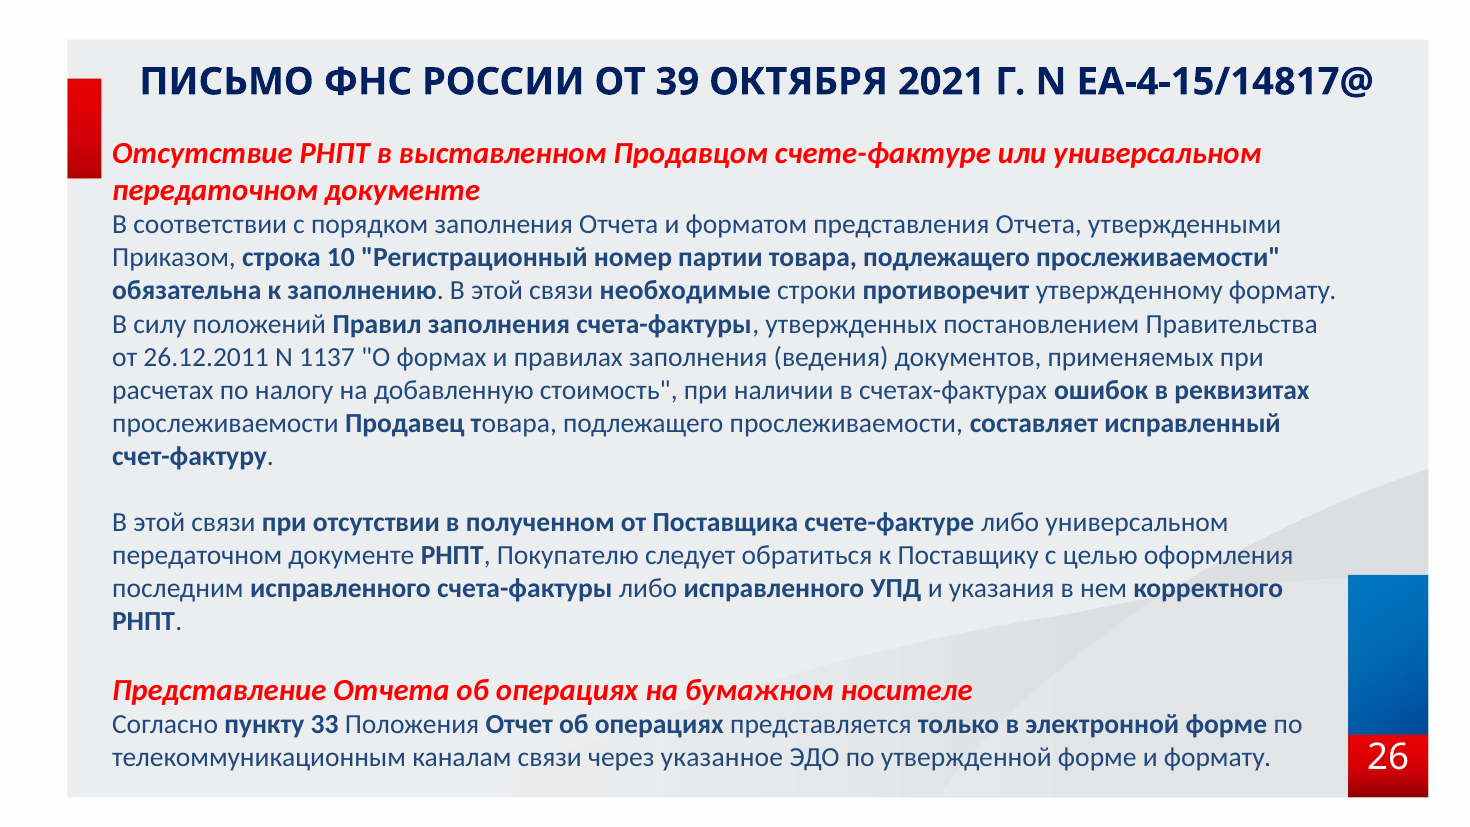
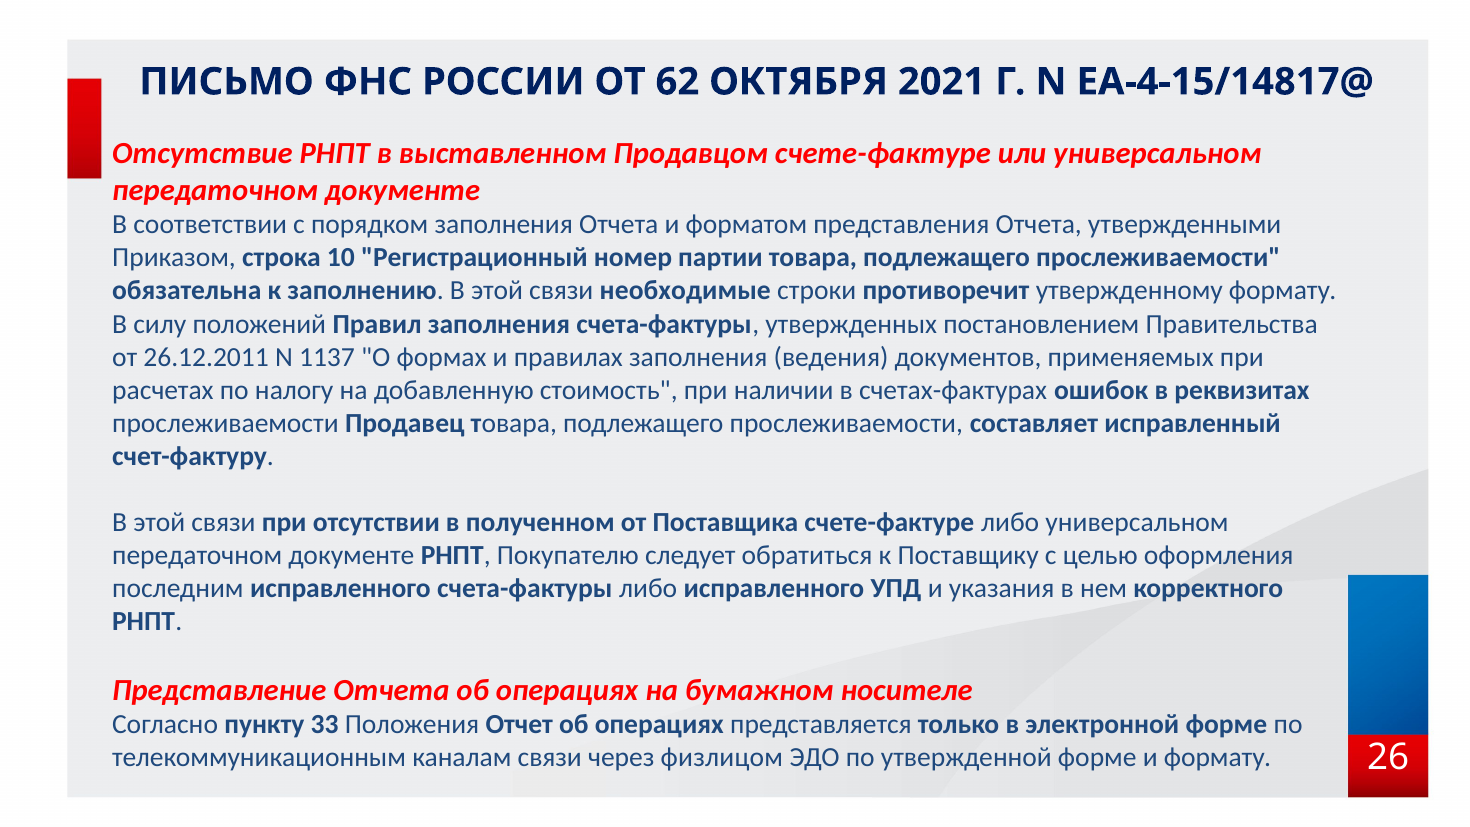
39: 39 -> 62
указанное: указанное -> физлицом
